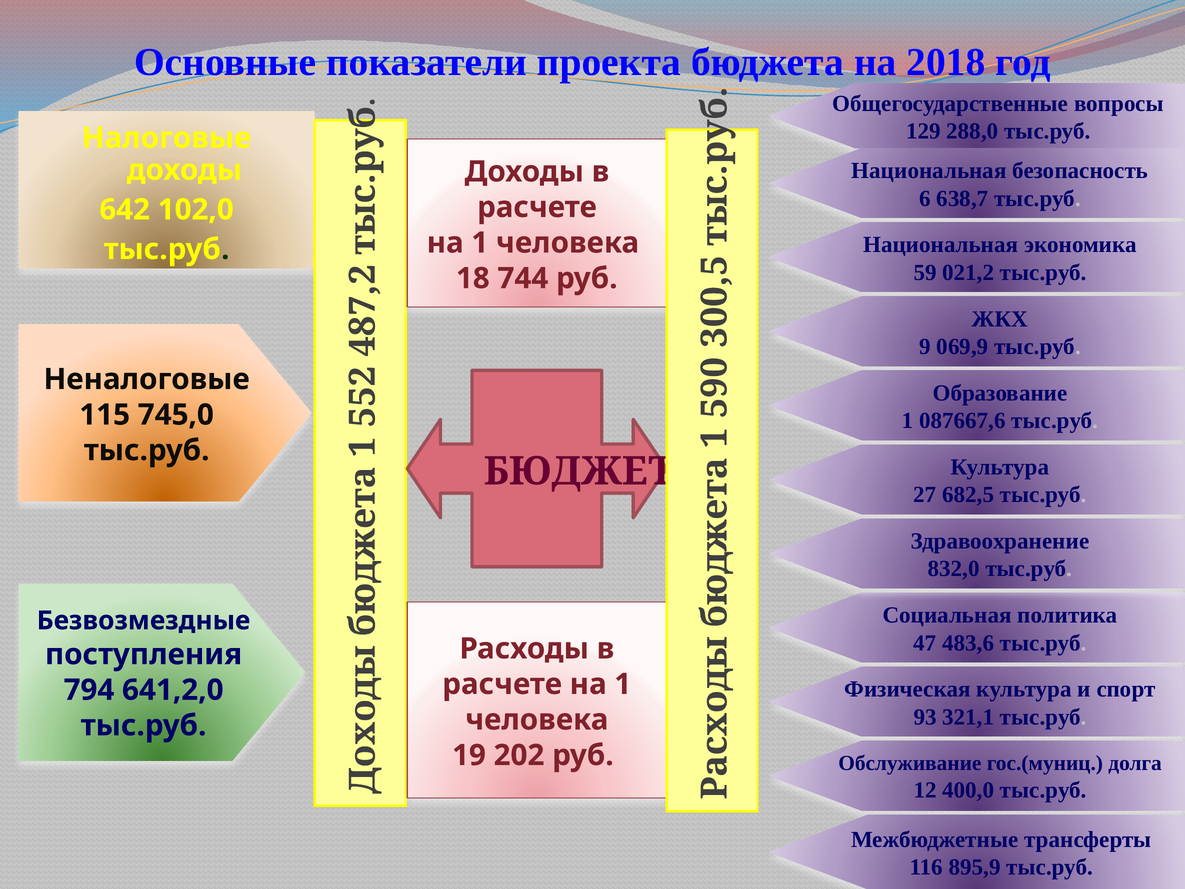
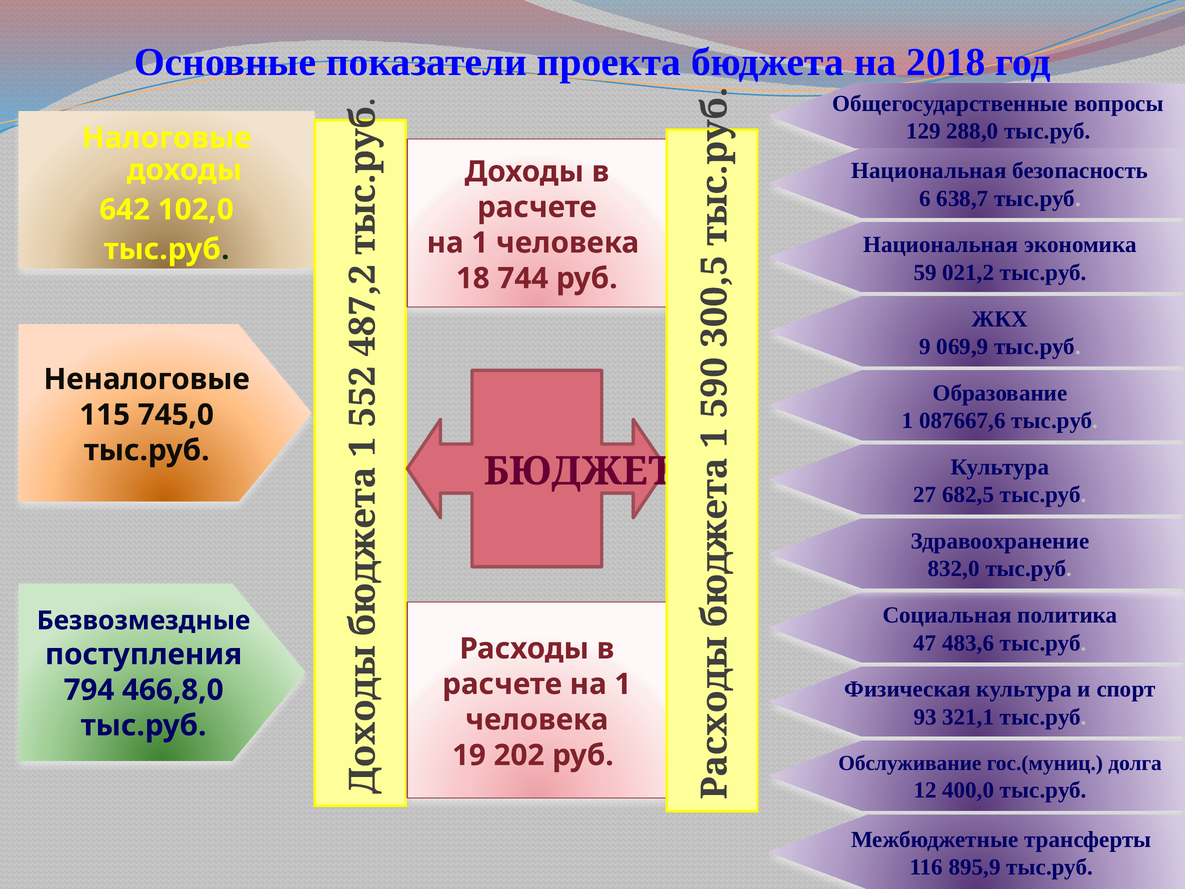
641,2,0: 641,2,0 -> 466,8,0
